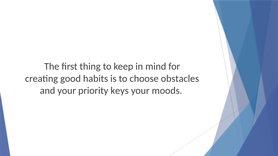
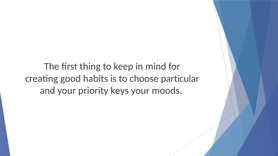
obstacles: obstacles -> particular
